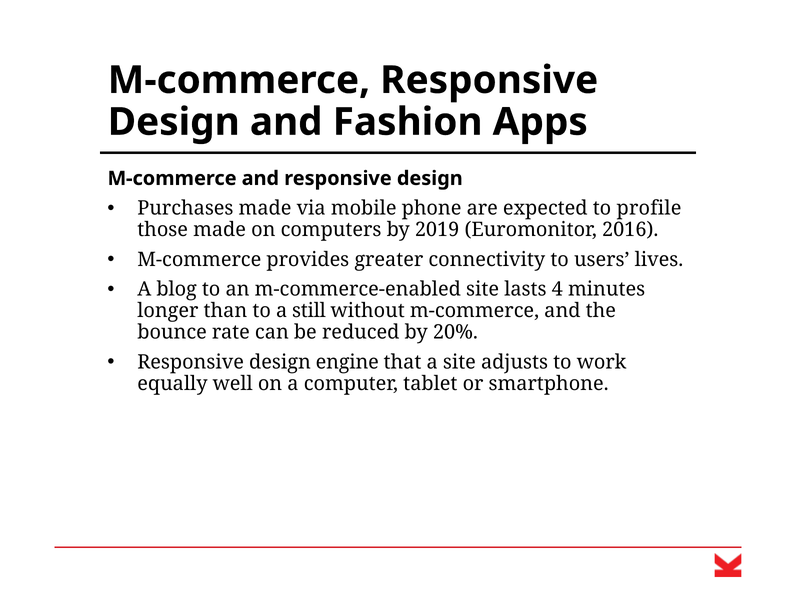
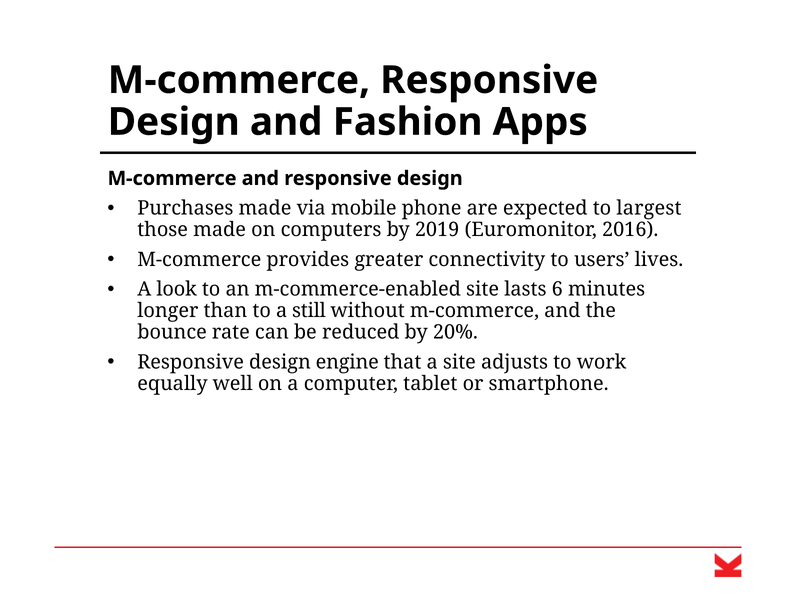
profile: profile -> largest
blog: blog -> look
4: 4 -> 6
